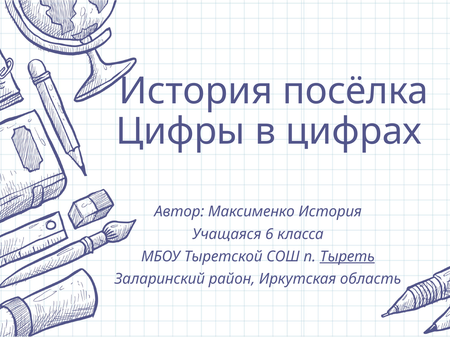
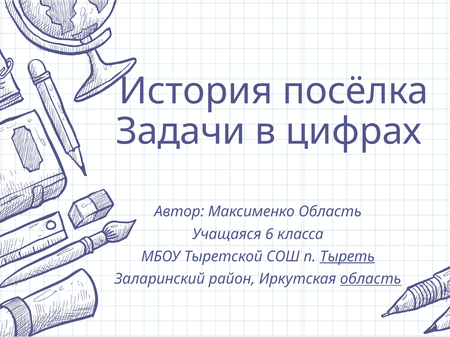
Цифры: Цифры -> Задачи
Максименко История: История -> Область
область at (371, 279) underline: none -> present
